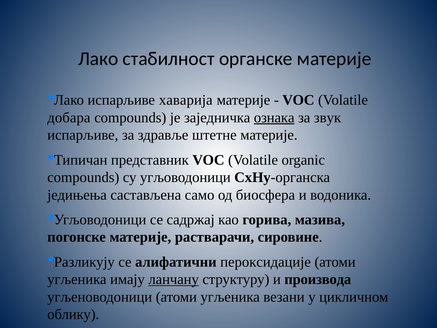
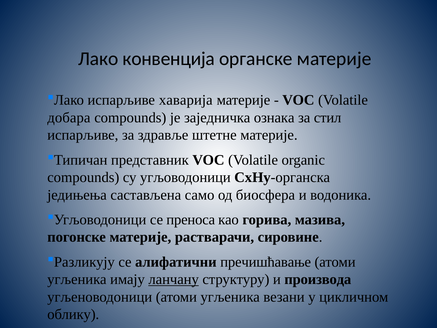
стабилност: стабилност -> конвенција
ознака underline: present -> none
звук: звук -> стил
садржај: садржај -> преноса
пероксидације: пероксидације -> пречишћавање
